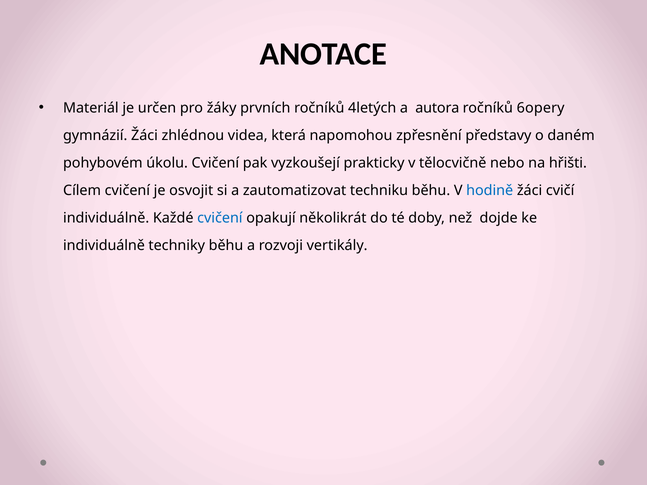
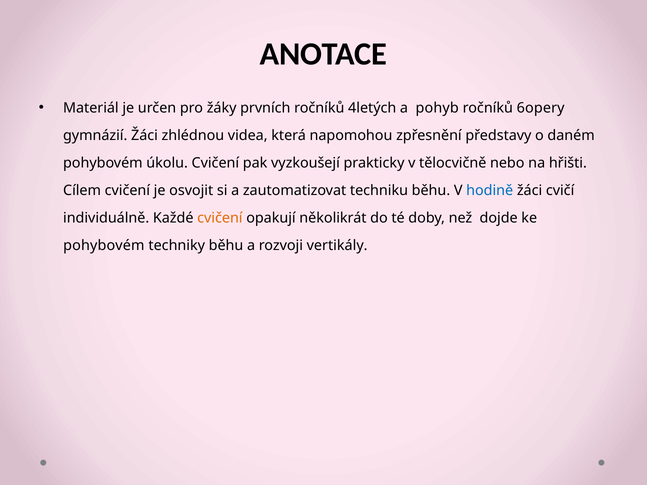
autora: autora -> pohyb
cvičení at (220, 218) colour: blue -> orange
individuálně at (104, 246): individuálně -> pohybovém
